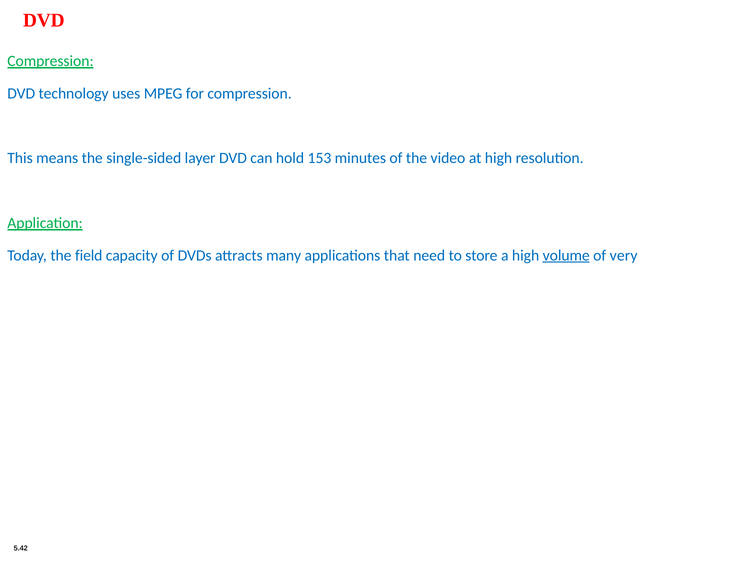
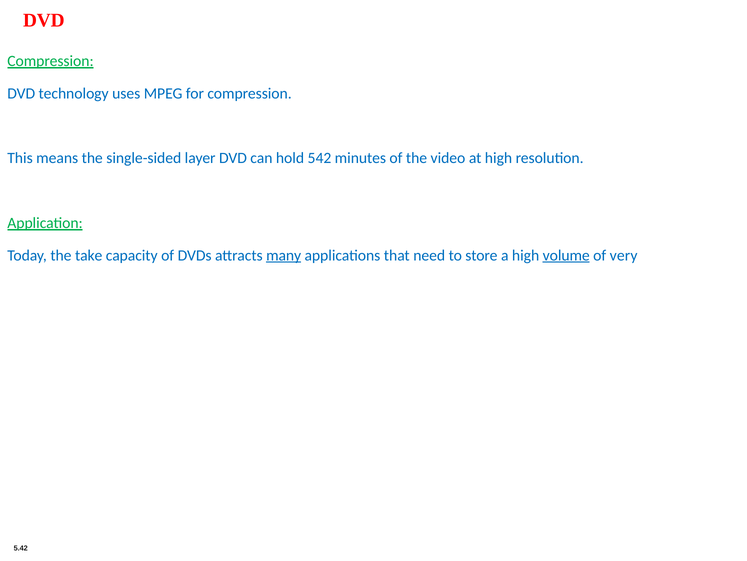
153: 153 -> 542
field: field -> take
many underline: none -> present
